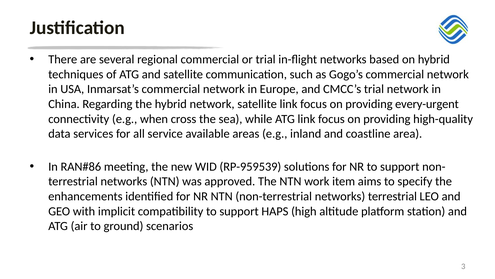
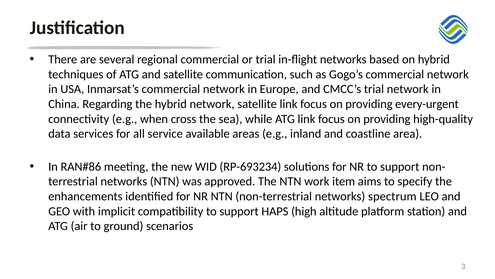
RP-959539: RP-959539 -> RP-693234
networks terrestrial: terrestrial -> spectrum
